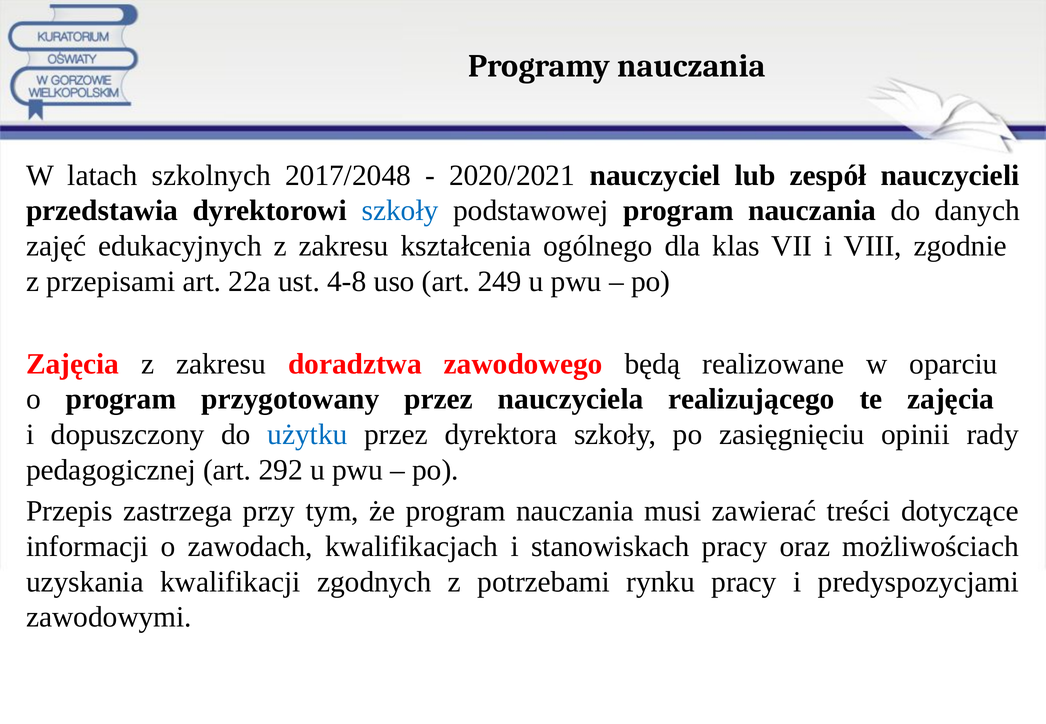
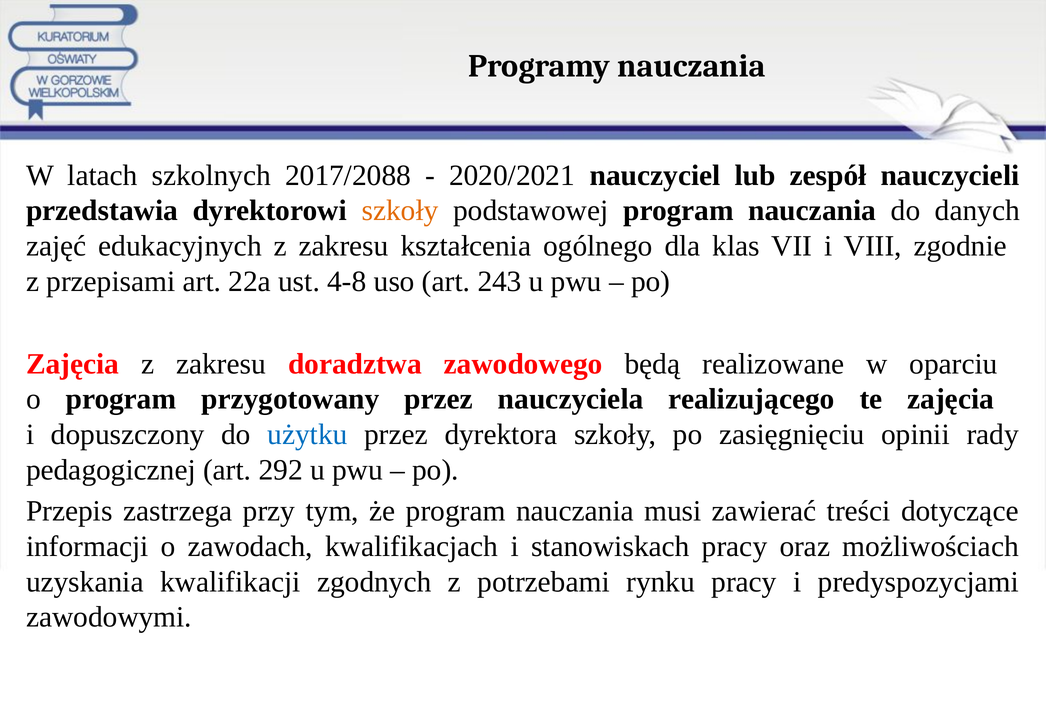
2017/2048: 2017/2048 -> 2017/2088
szkoły at (400, 211) colour: blue -> orange
249: 249 -> 243
